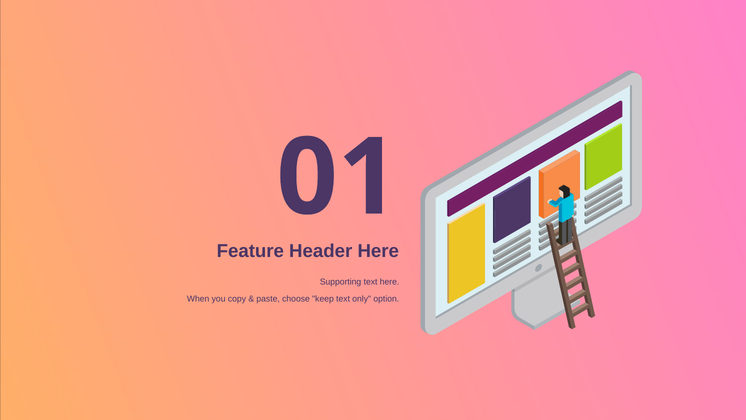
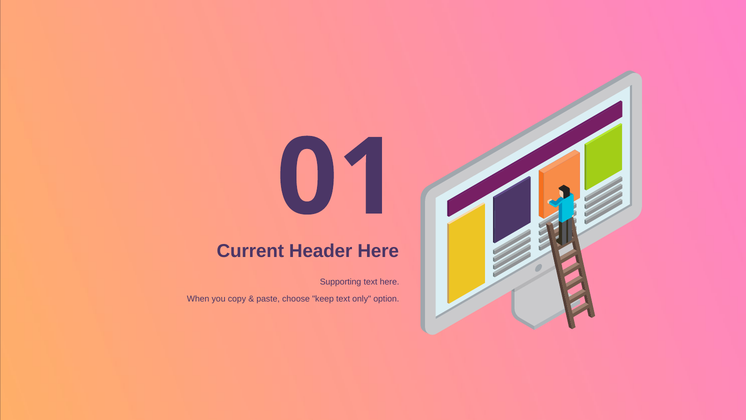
Feature: Feature -> Current
